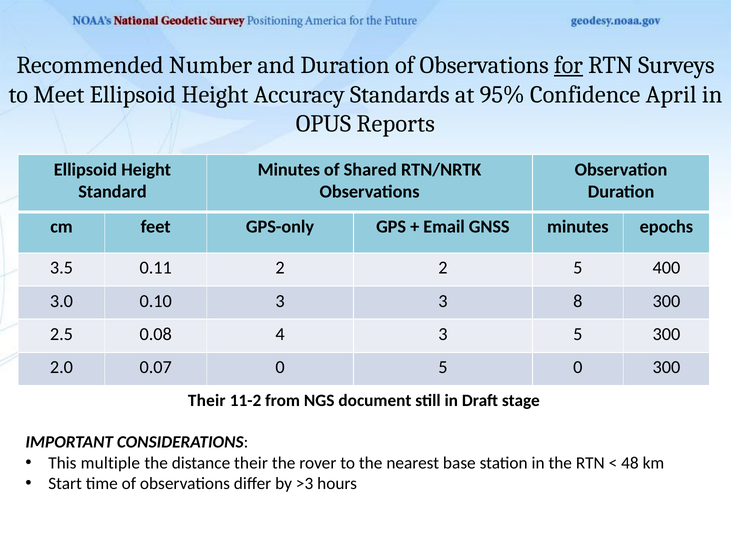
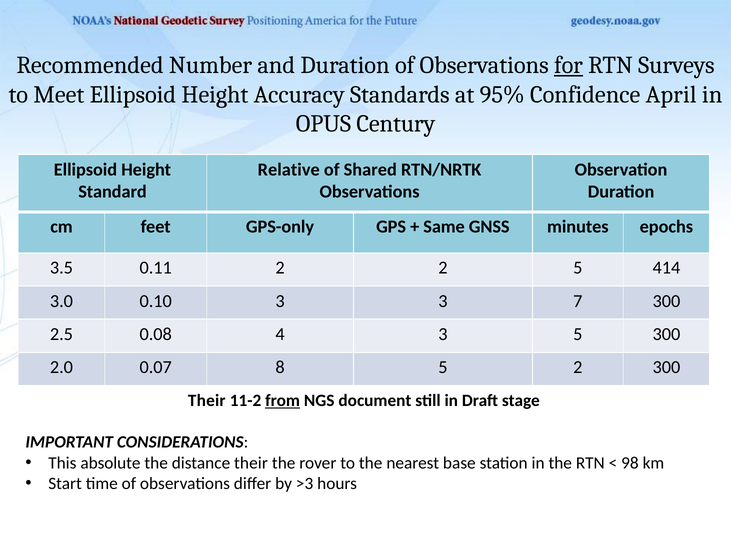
Reports: Reports -> Century
Minutes at (289, 170): Minutes -> Relative
Email: Email -> Same
400: 400 -> 414
8: 8 -> 7
0.07 0: 0 -> 8
5 0: 0 -> 2
from underline: none -> present
multiple: multiple -> absolute
48: 48 -> 98
